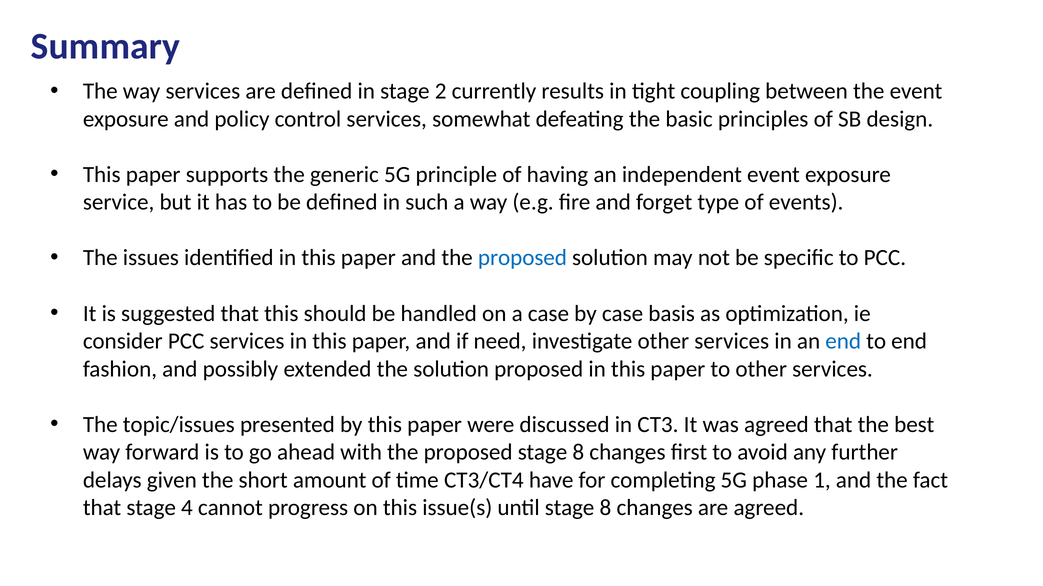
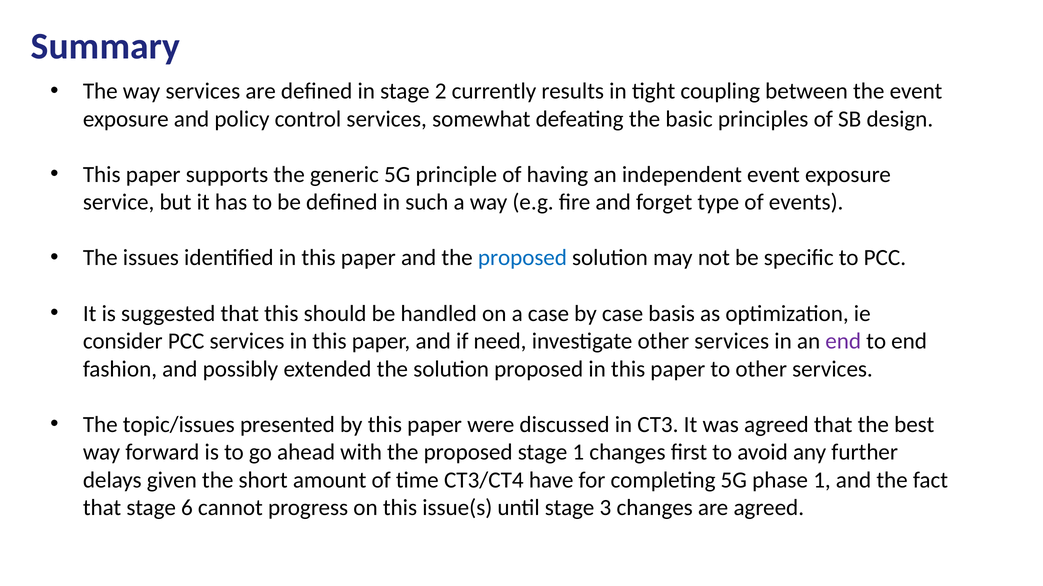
end at (843, 342) colour: blue -> purple
proposed stage 8: 8 -> 1
4: 4 -> 6
until stage 8: 8 -> 3
